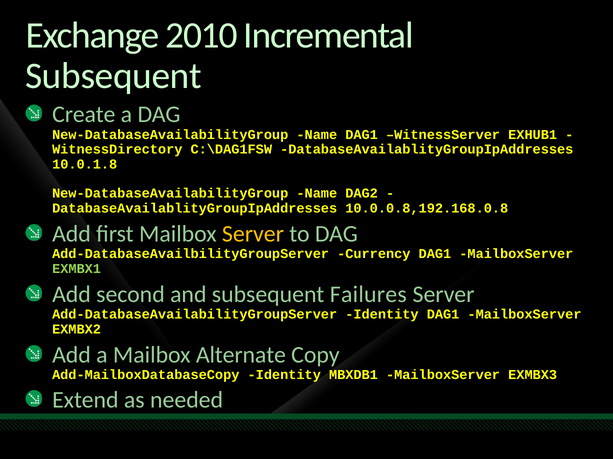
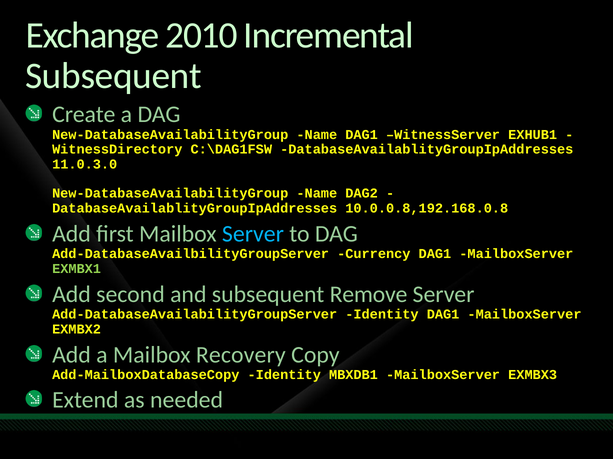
10.0.1.8: 10.0.1.8 -> 11.0.3.0
Server at (253, 234) colour: yellow -> light blue
Failures: Failures -> Remove
Alternate: Alternate -> Recovery
